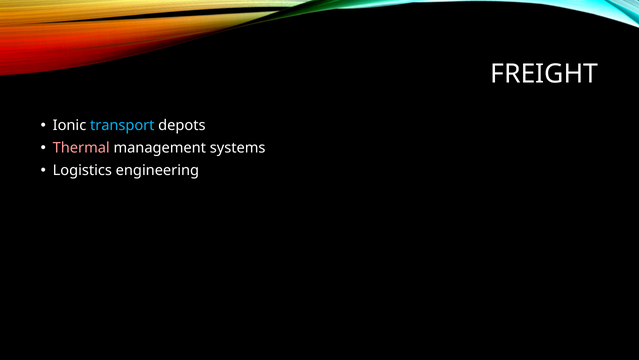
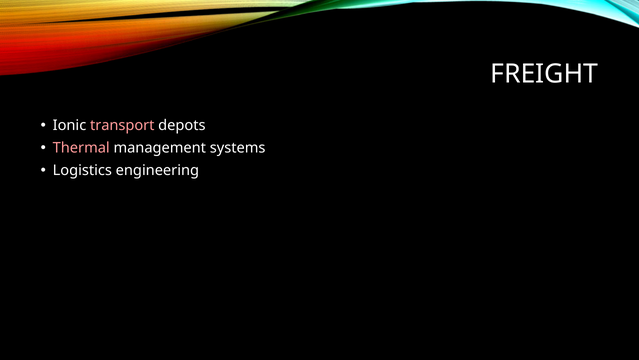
transport colour: light blue -> pink
